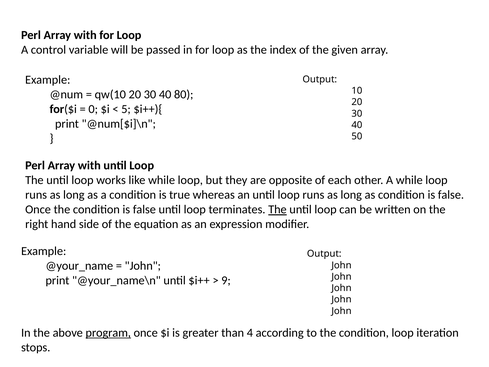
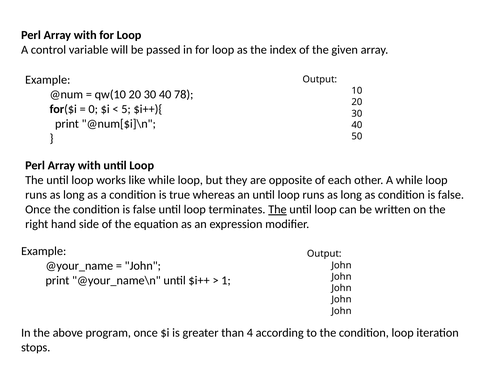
80: 80 -> 78
9: 9 -> 1
program underline: present -> none
